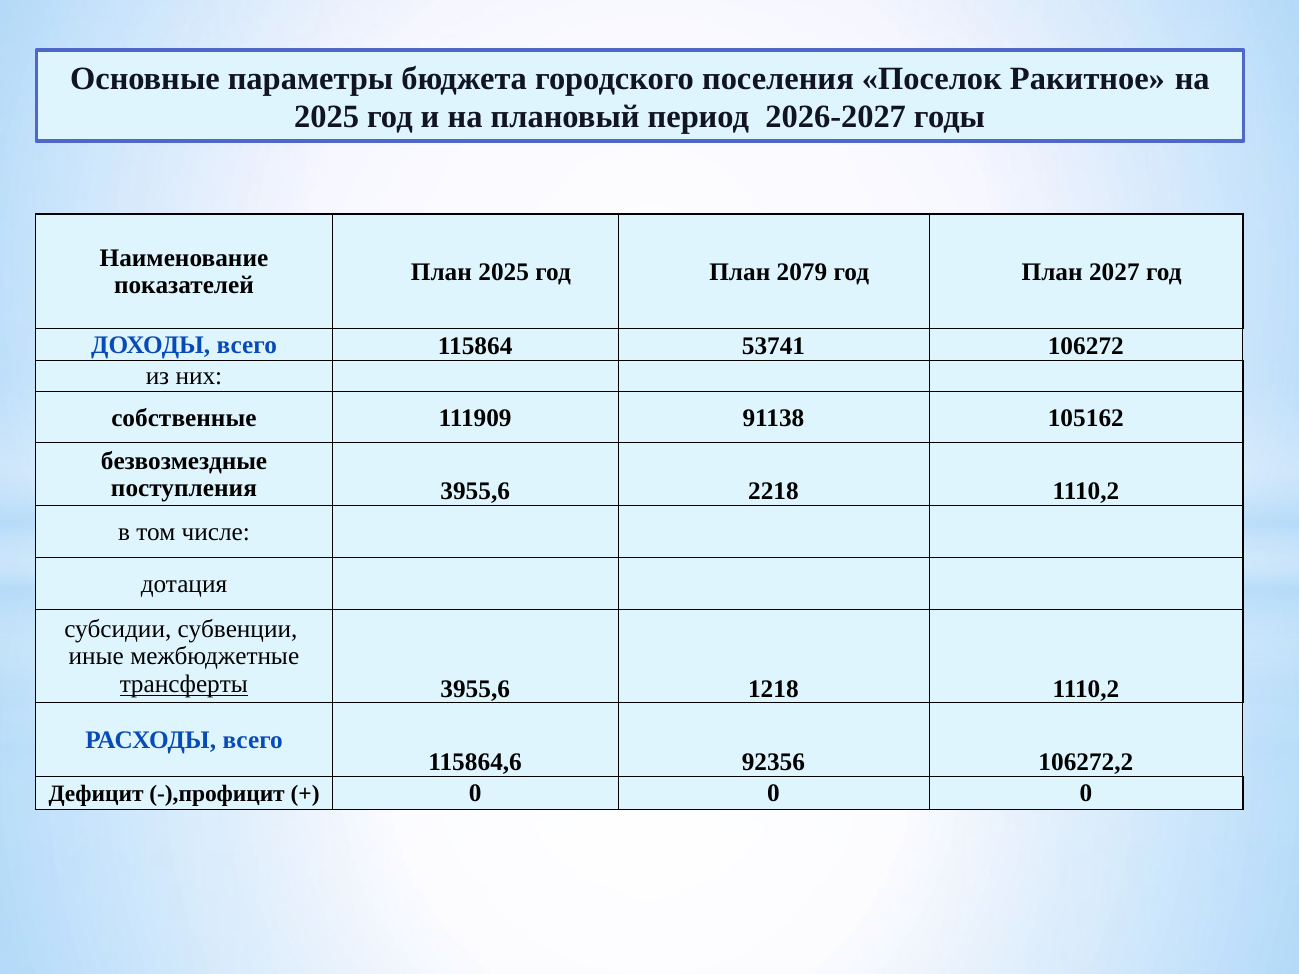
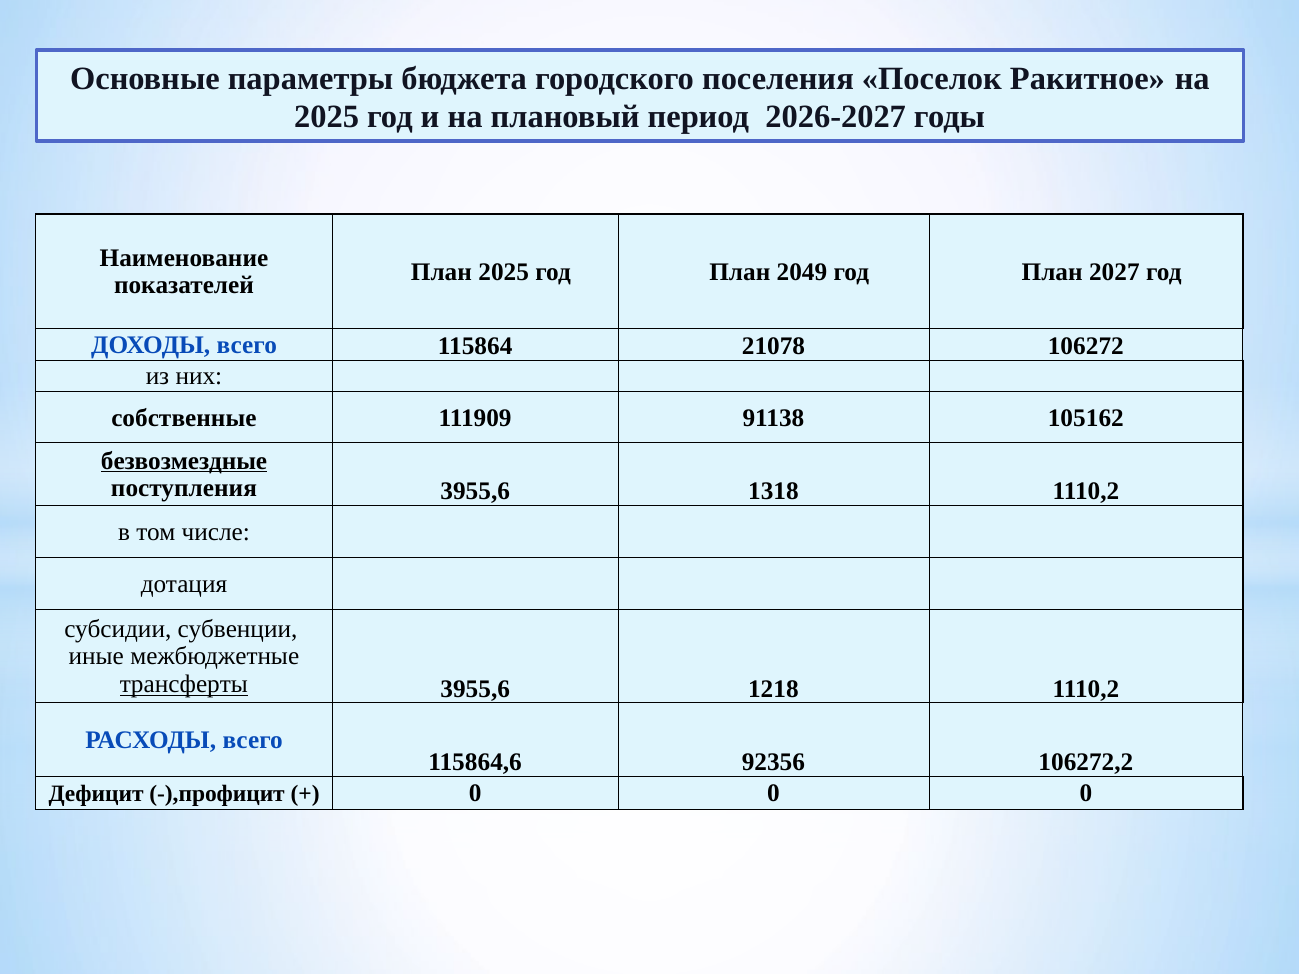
2079: 2079 -> 2049
53741: 53741 -> 21078
безвозмездные underline: none -> present
2218: 2218 -> 1318
